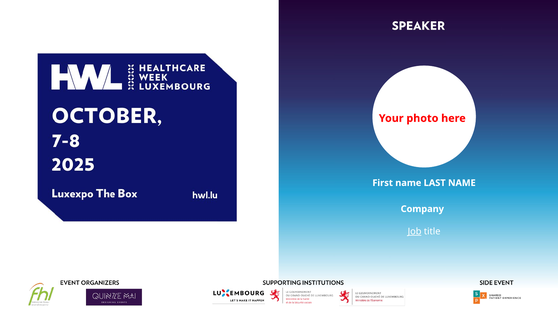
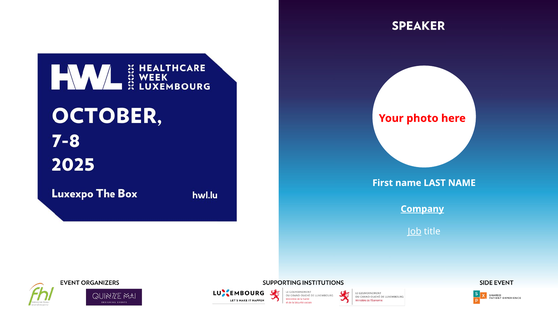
Company underline: none -> present
